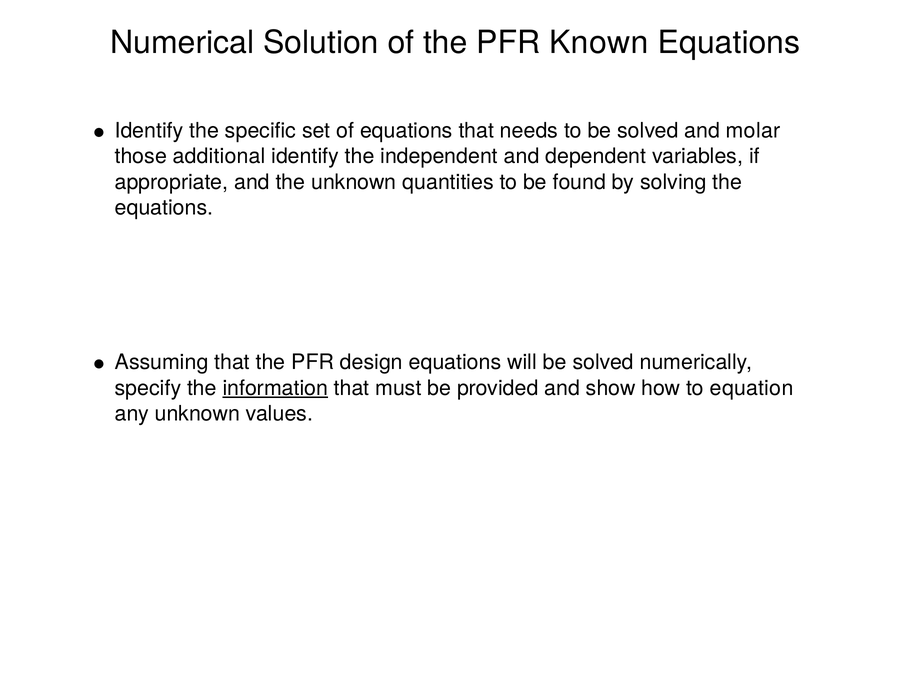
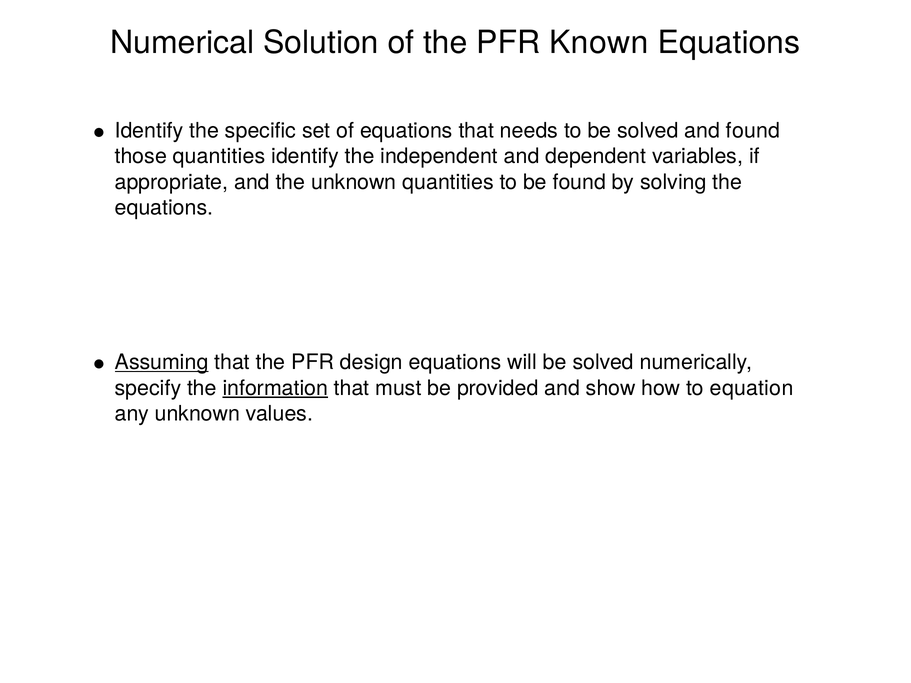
and molar: molar -> found
those additional: additional -> quantities
Assuming underline: none -> present
